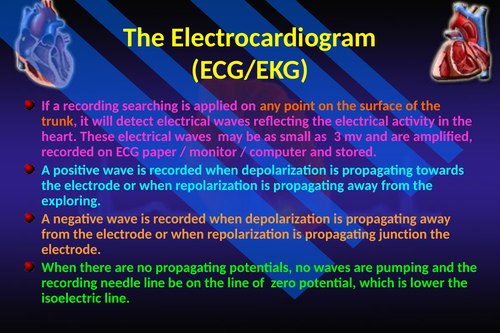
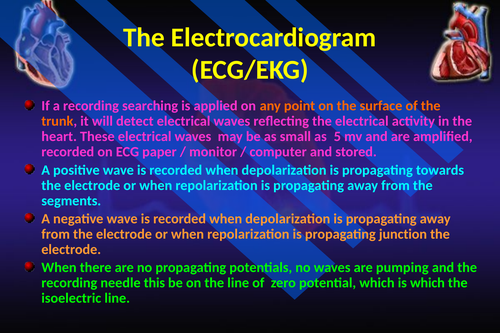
3: 3 -> 5
exploring: exploring -> segments
needle line: line -> this
is lower: lower -> which
